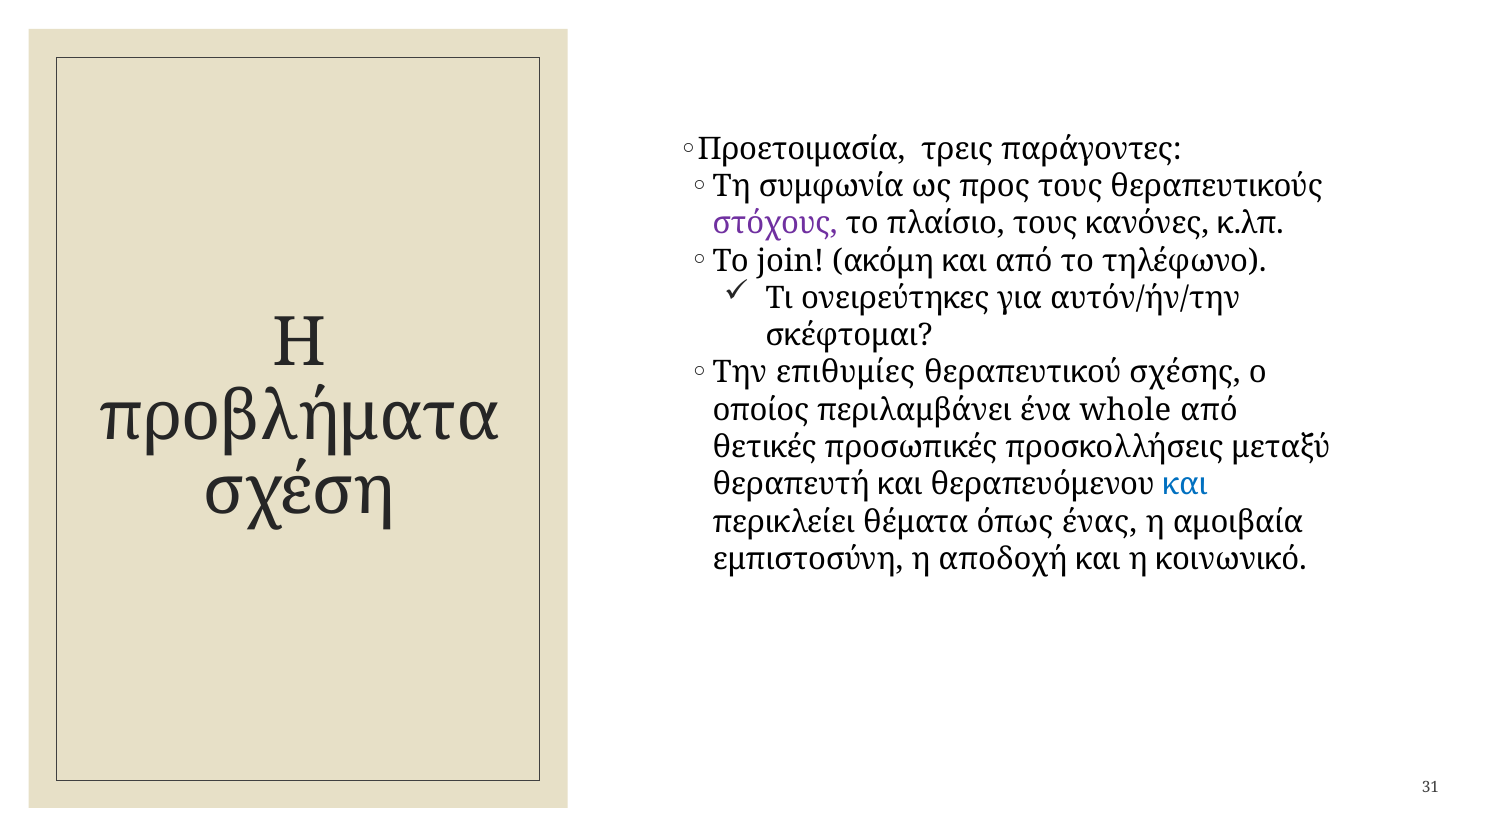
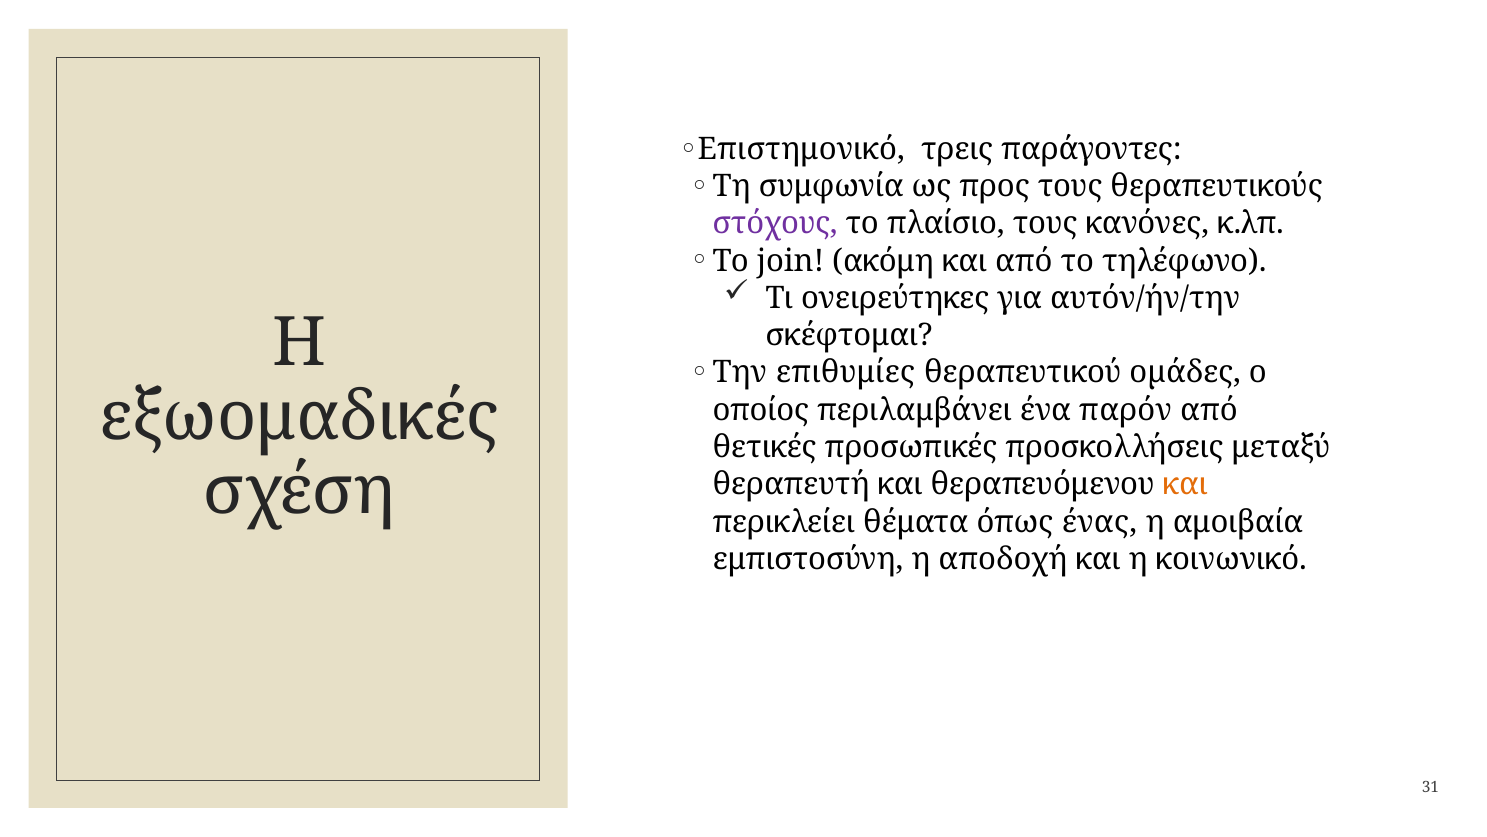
Προετοιμασία: Προετοιμασία -> Επιστημονικό
σχέσης: σχέσης -> οµάδες
προβλήματα: προβλήματα -> εξωομαδικές
whole: whole -> παρόν
και at (1185, 484) colour: blue -> orange
